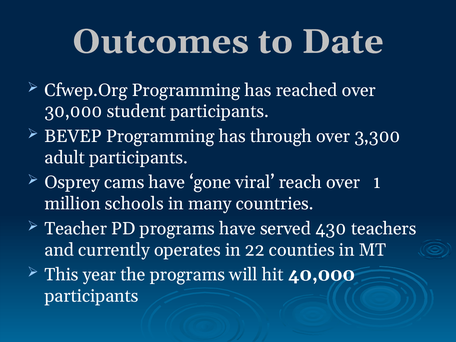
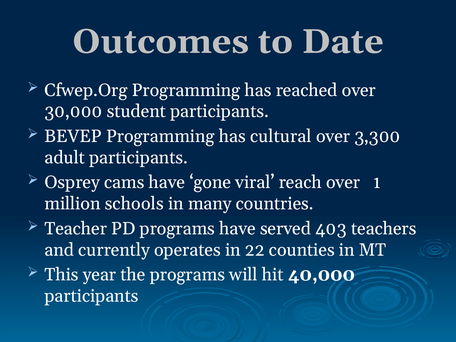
through: through -> cultural
430: 430 -> 403
